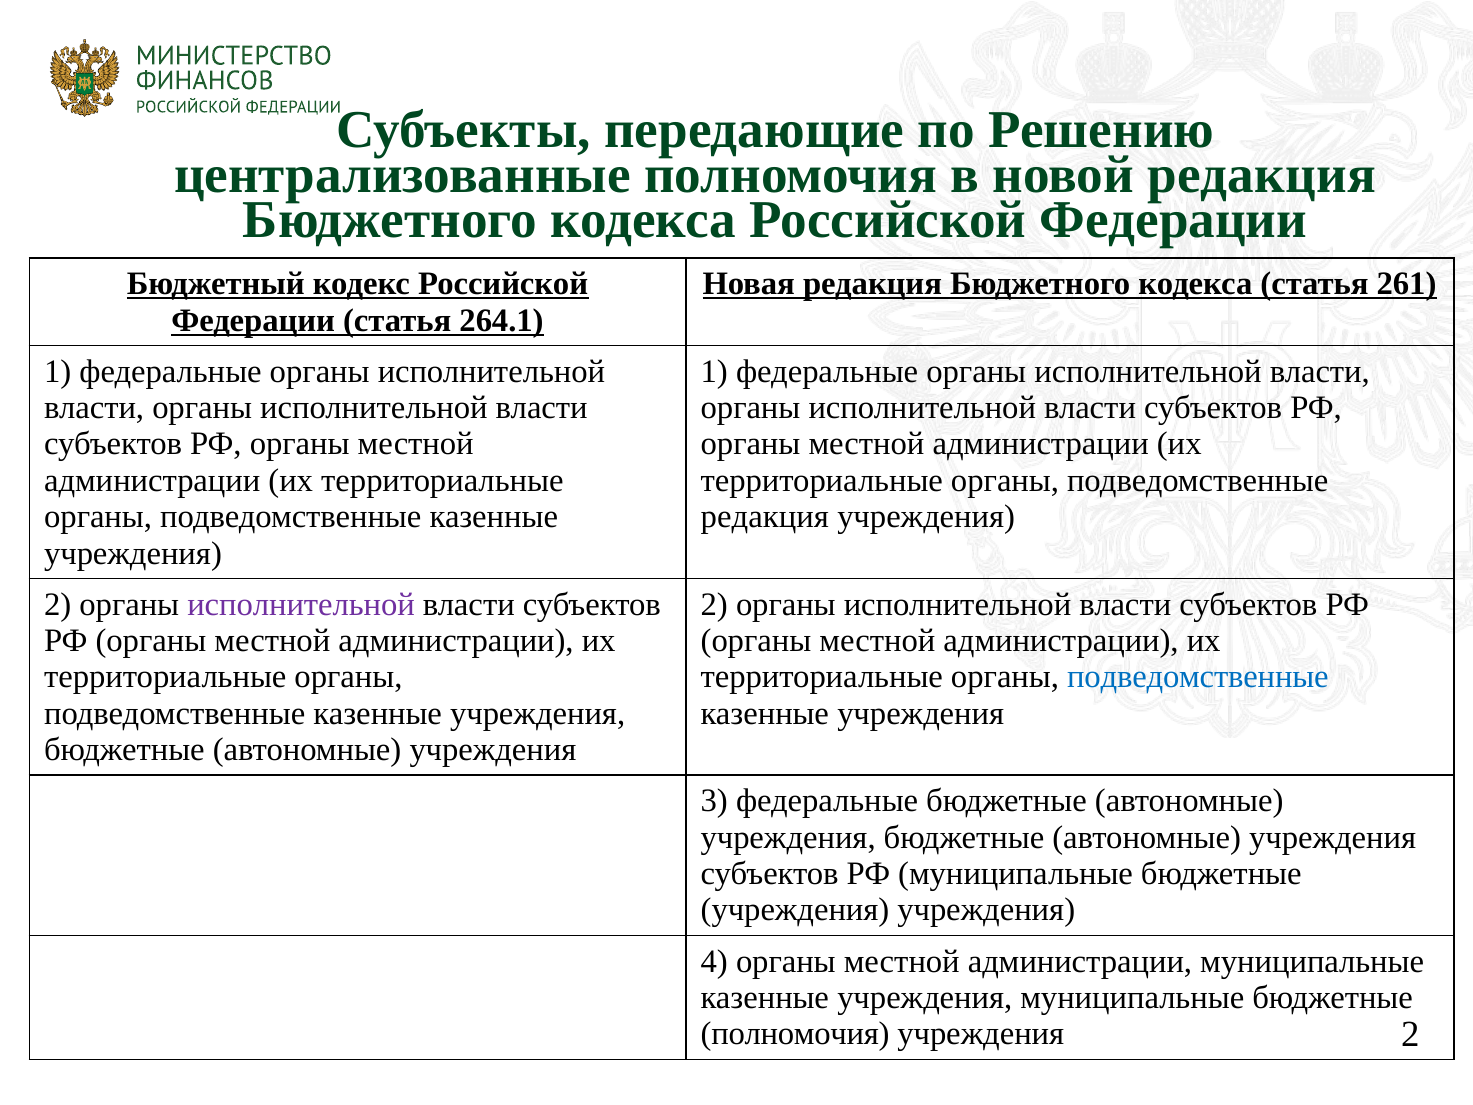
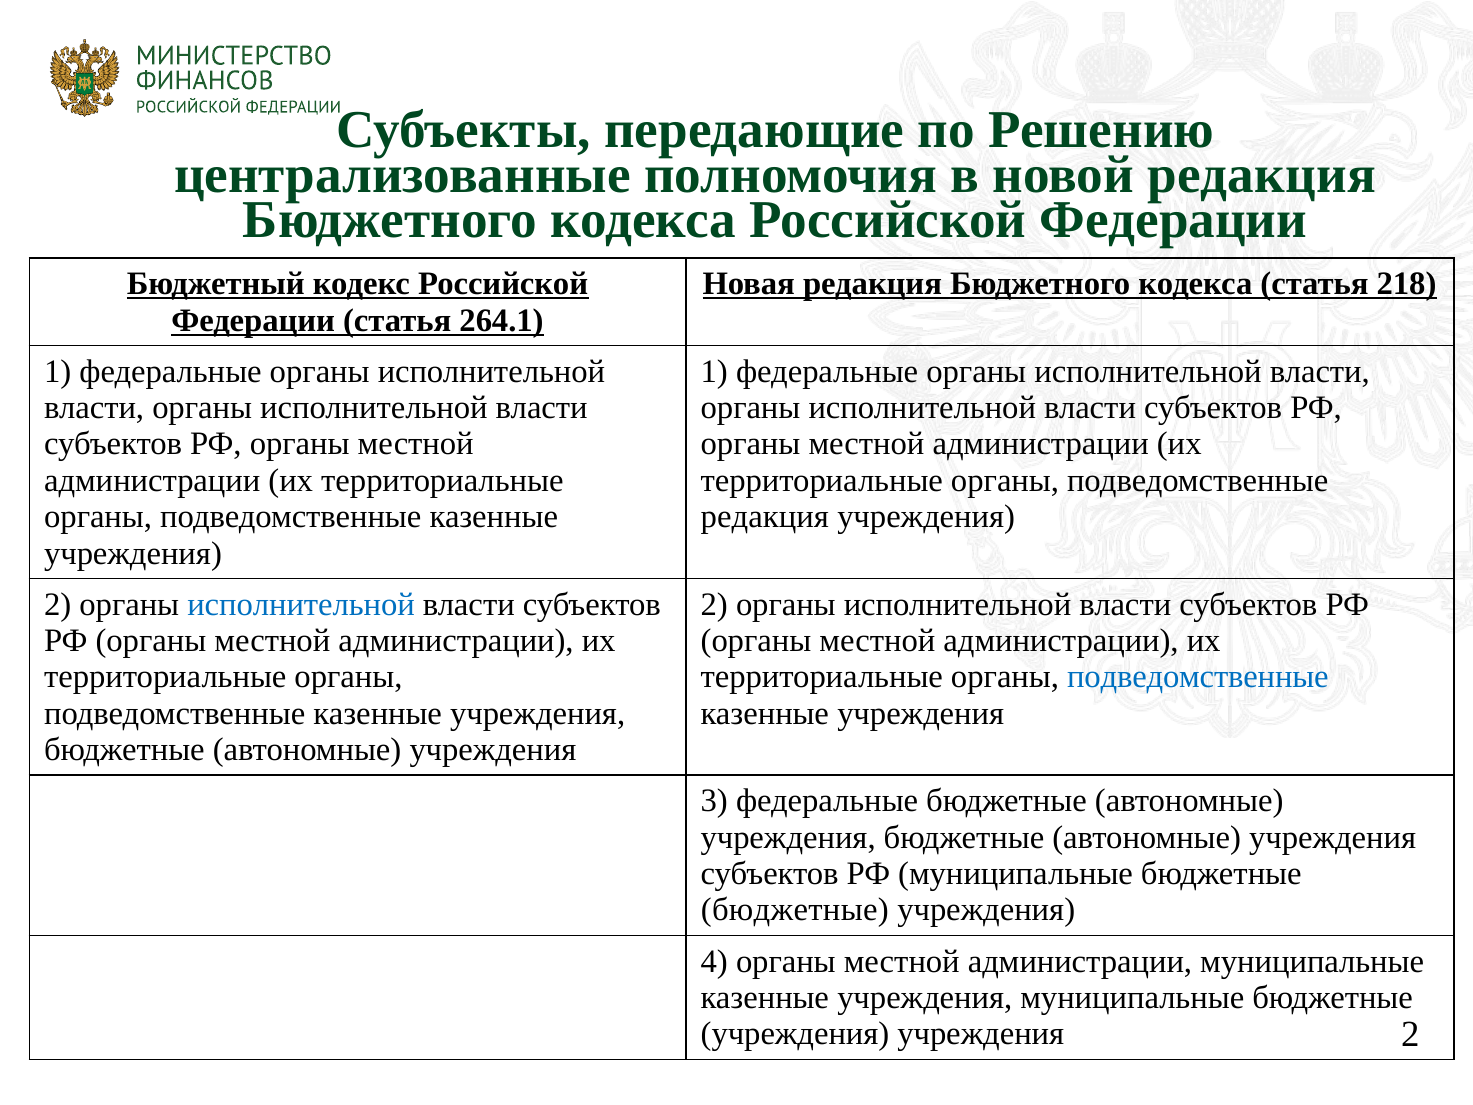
261: 261 -> 218
исполнительной at (301, 604) colour: purple -> blue
учреждения at (795, 910): учреждения -> бюджетные
полномочия at (795, 1034): полномочия -> учреждения
